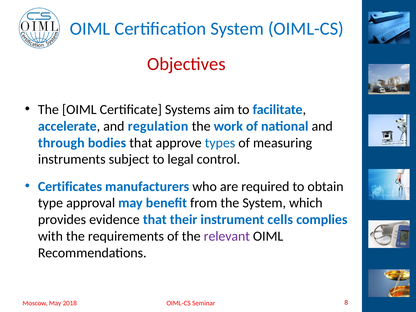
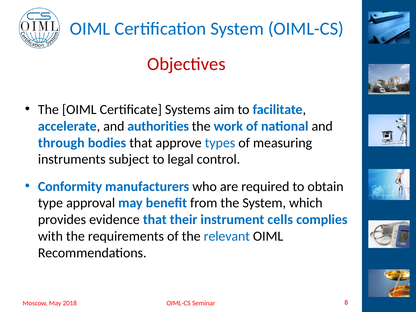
regulation: regulation -> authorities
Certificates: Certificates -> Conformity
relevant colour: purple -> blue
